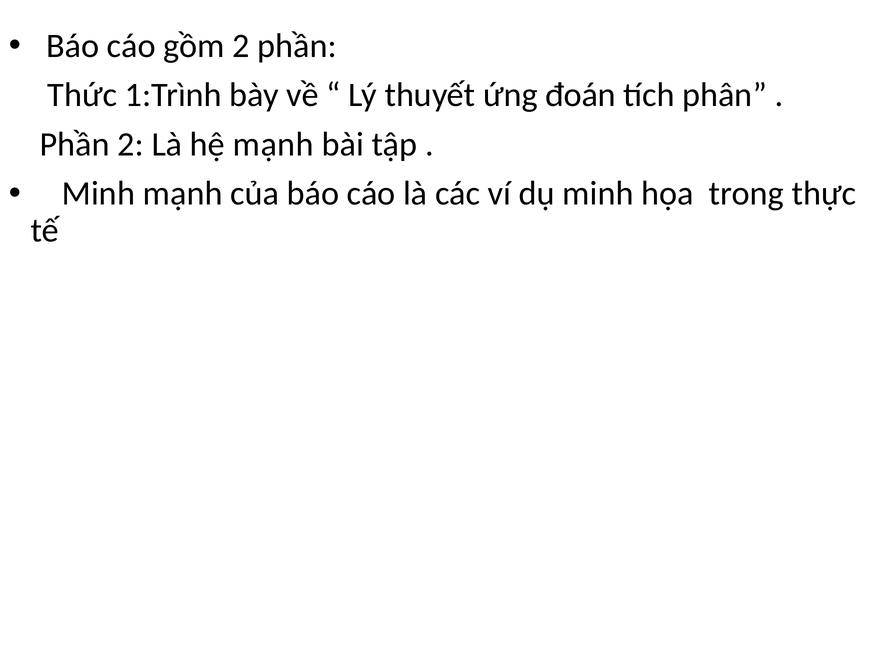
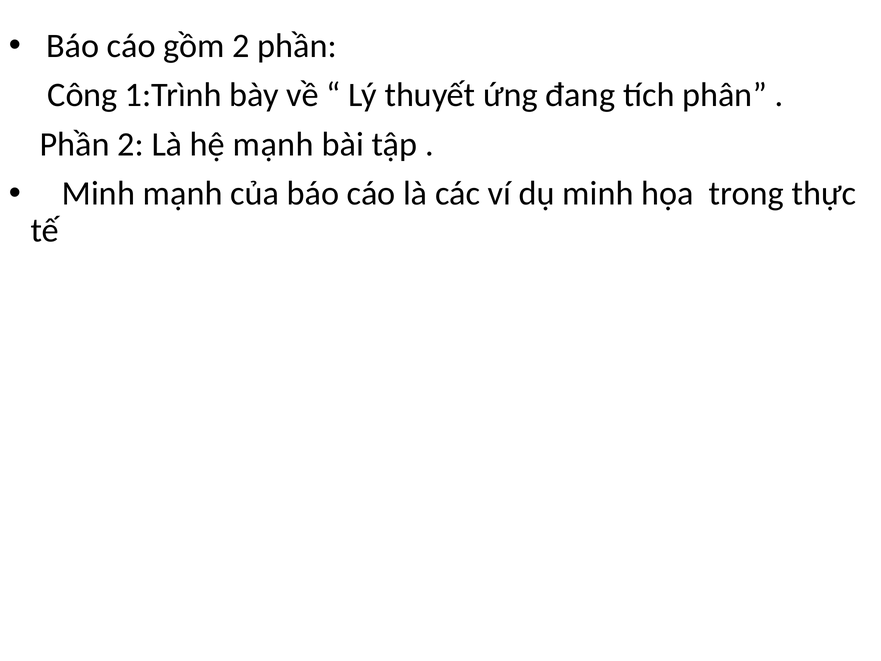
Thức: Thức -> Công
đoán: đoán -> đang
